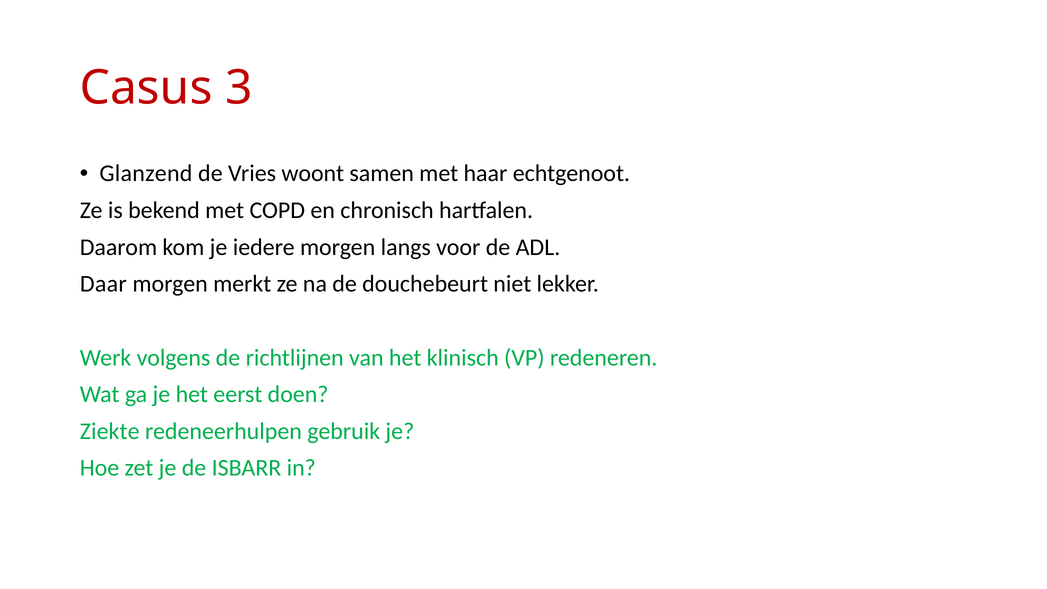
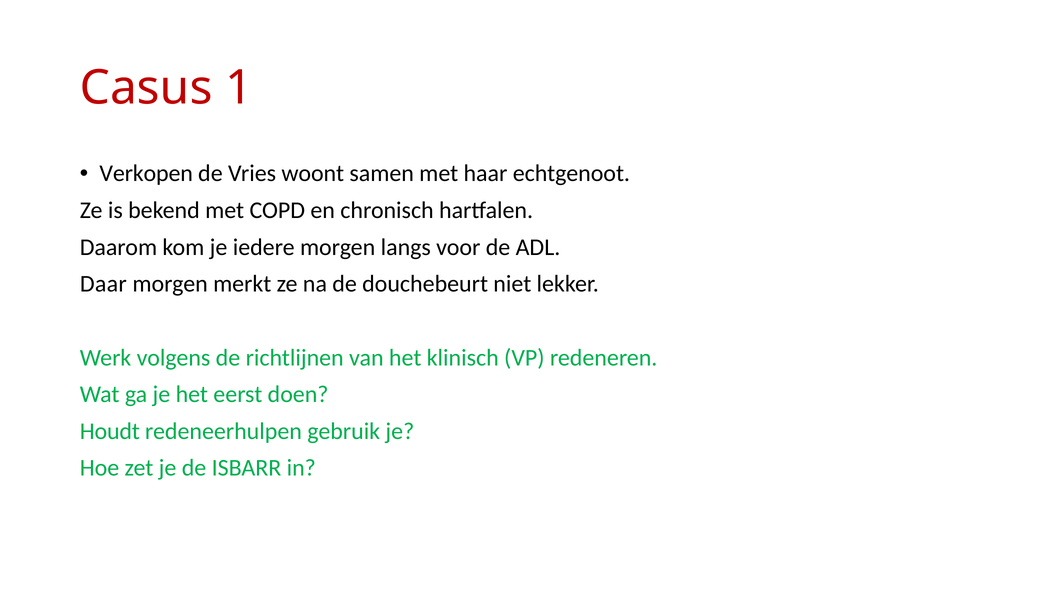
3: 3 -> 1
Glanzend: Glanzend -> Verkopen
Ziekte: Ziekte -> Houdt
